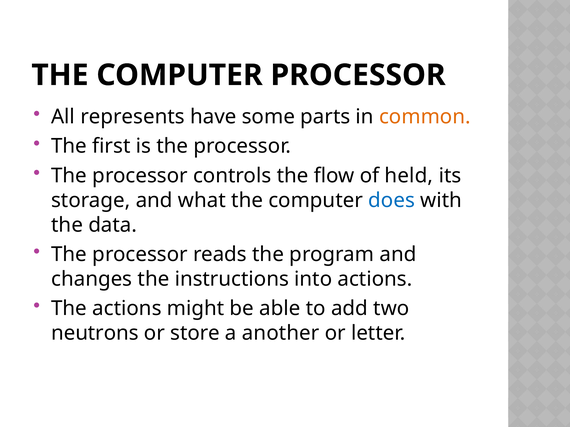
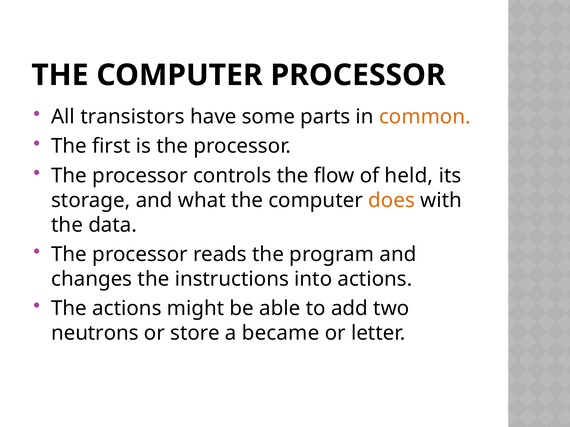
represents: represents -> transistors
does colour: blue -> orange
another: another -> became
